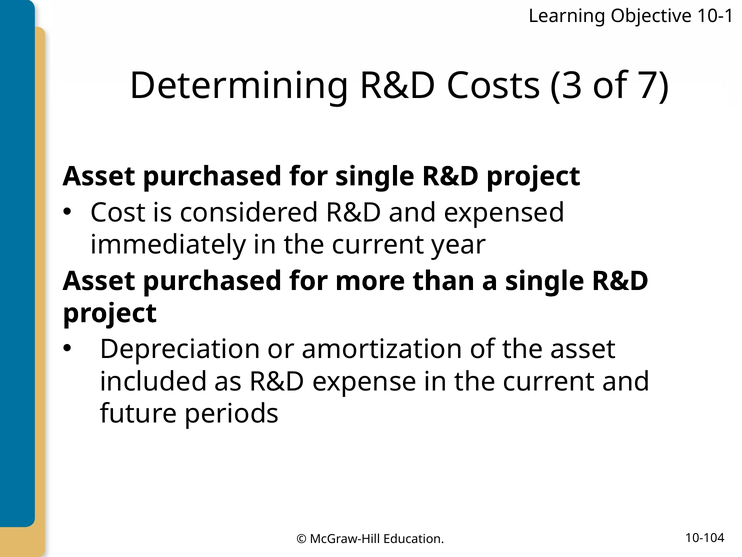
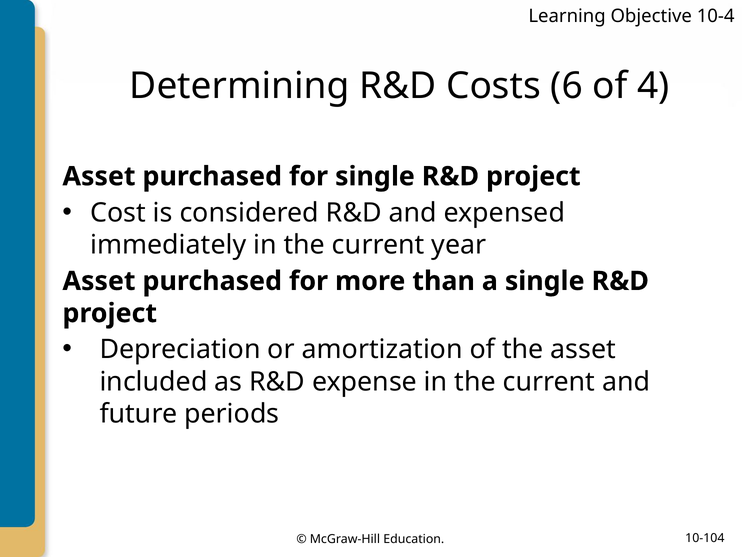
10-1: 10-1 -> 10-4
3: 3 -> 6
7: 7 -> 4
